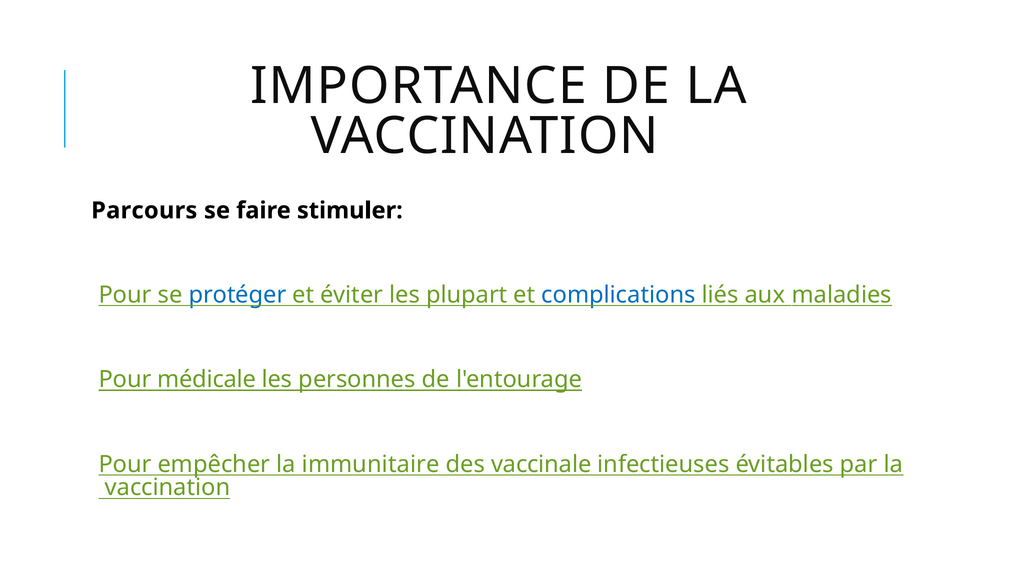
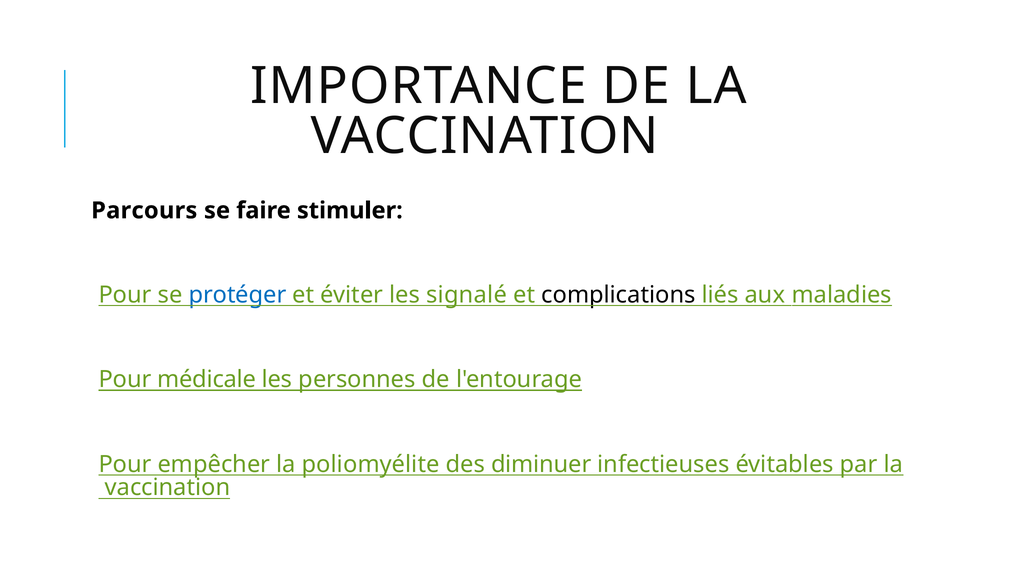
plupart: plupart -> signalé
complications colour: blue -> black
immunitaire: immunitaire -> poliomyélite
vaccinale: vaccinale -> diminuer
